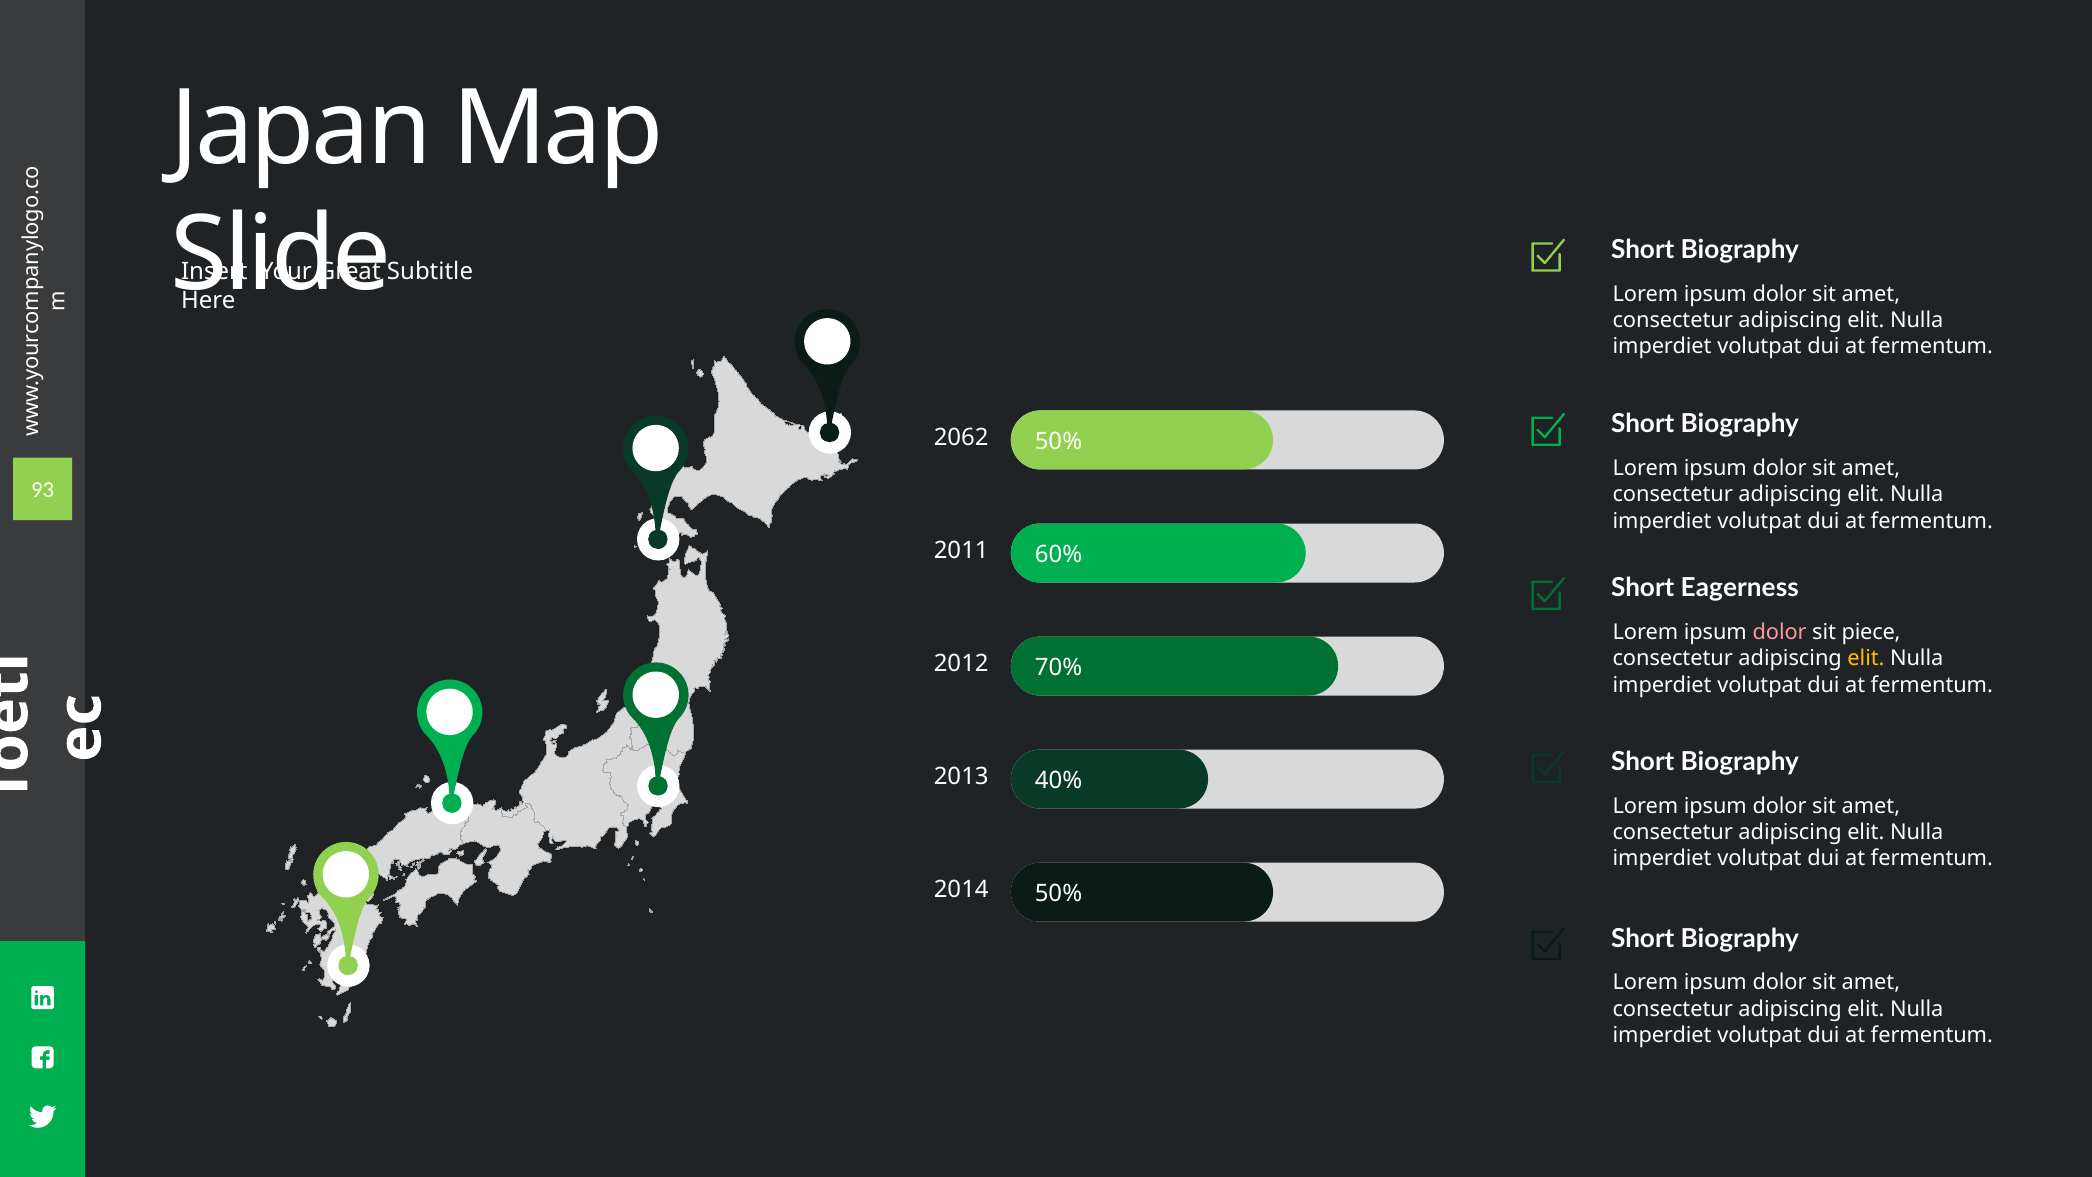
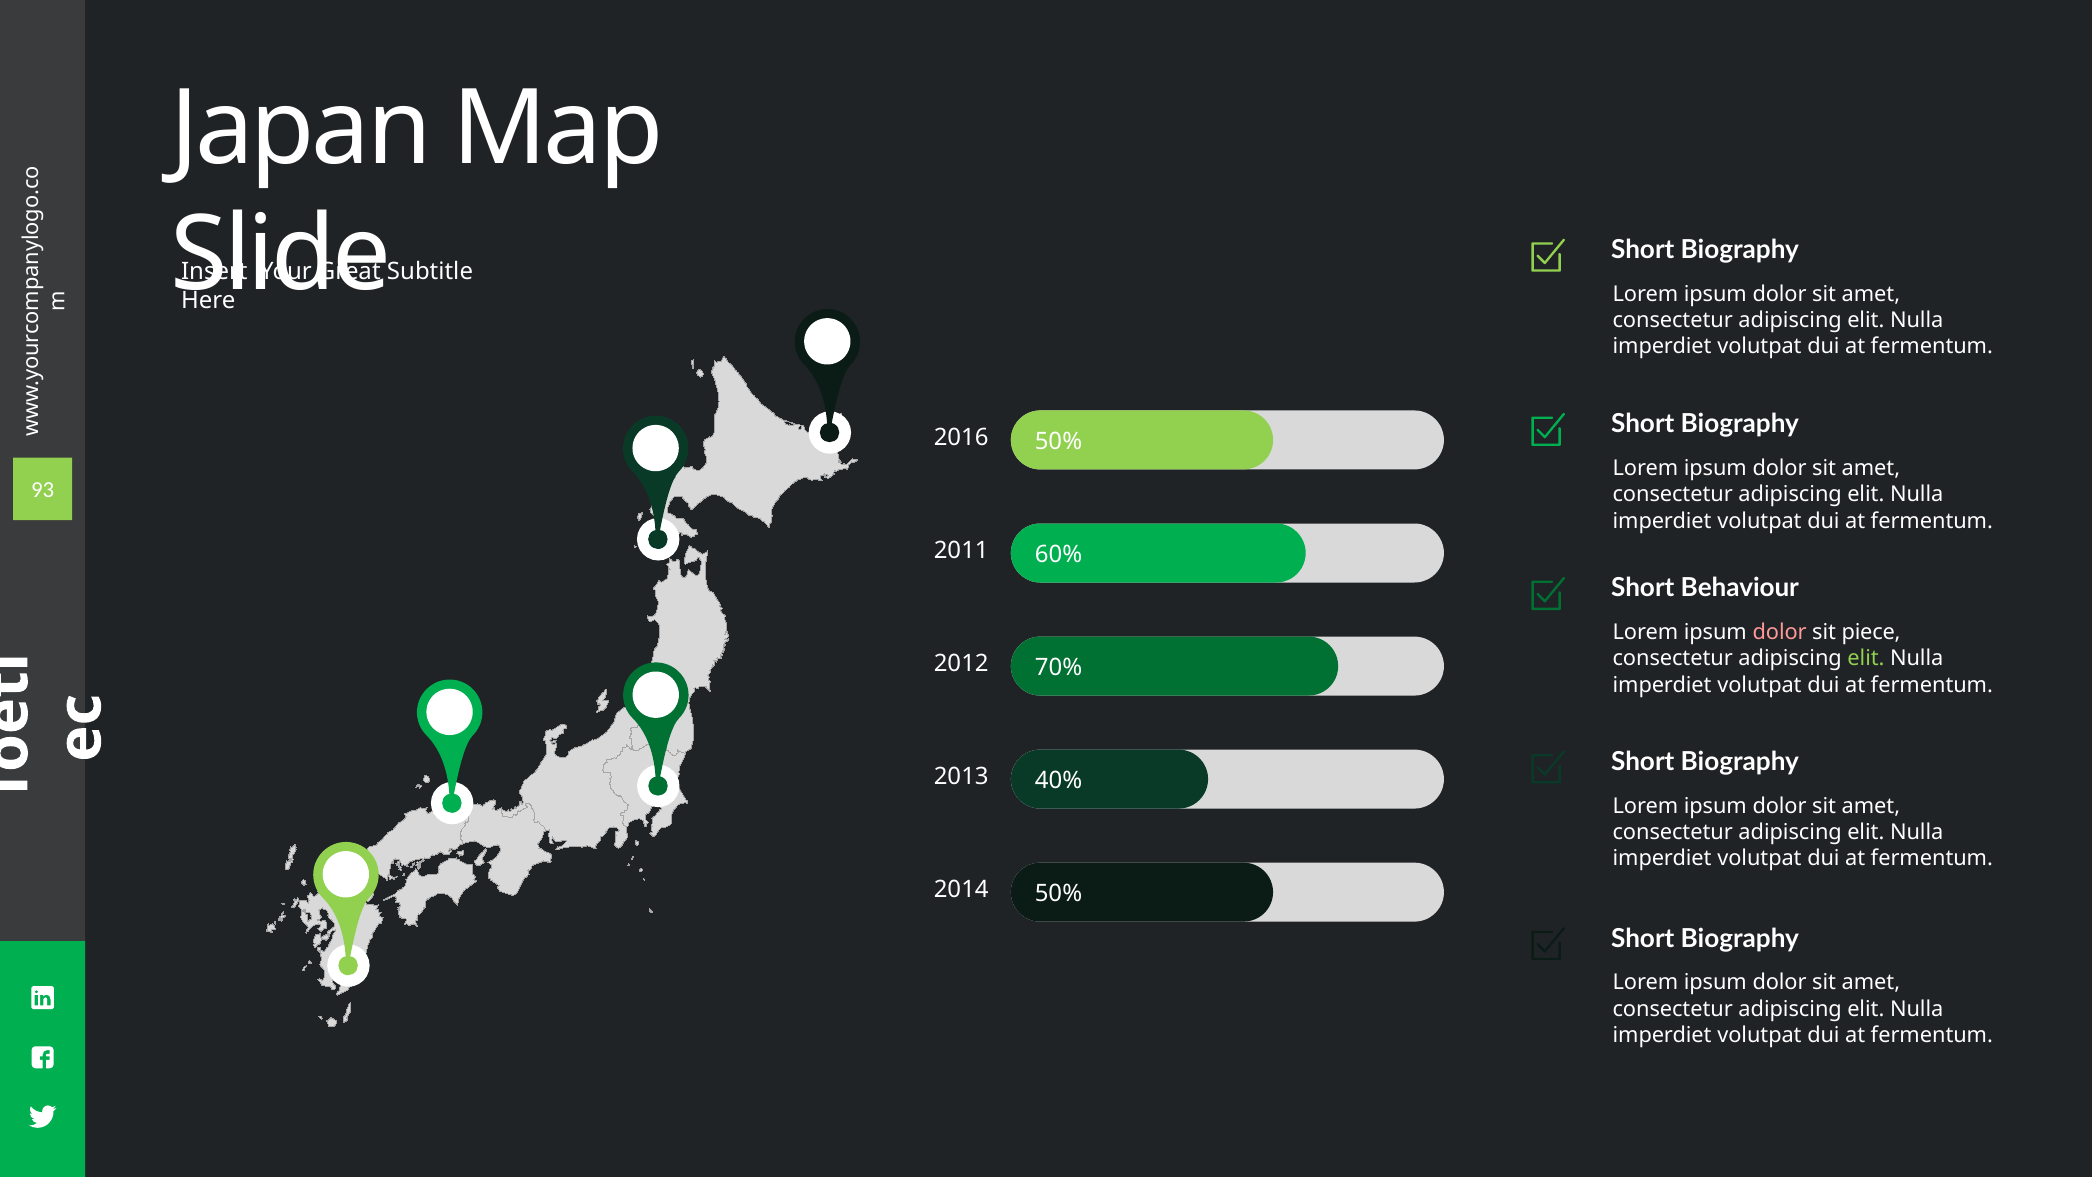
2062: 2062 -> 2016
Eagerness: Eagerness -> Behaviour
elit at (1866, 659) colour: yellow -> light green
